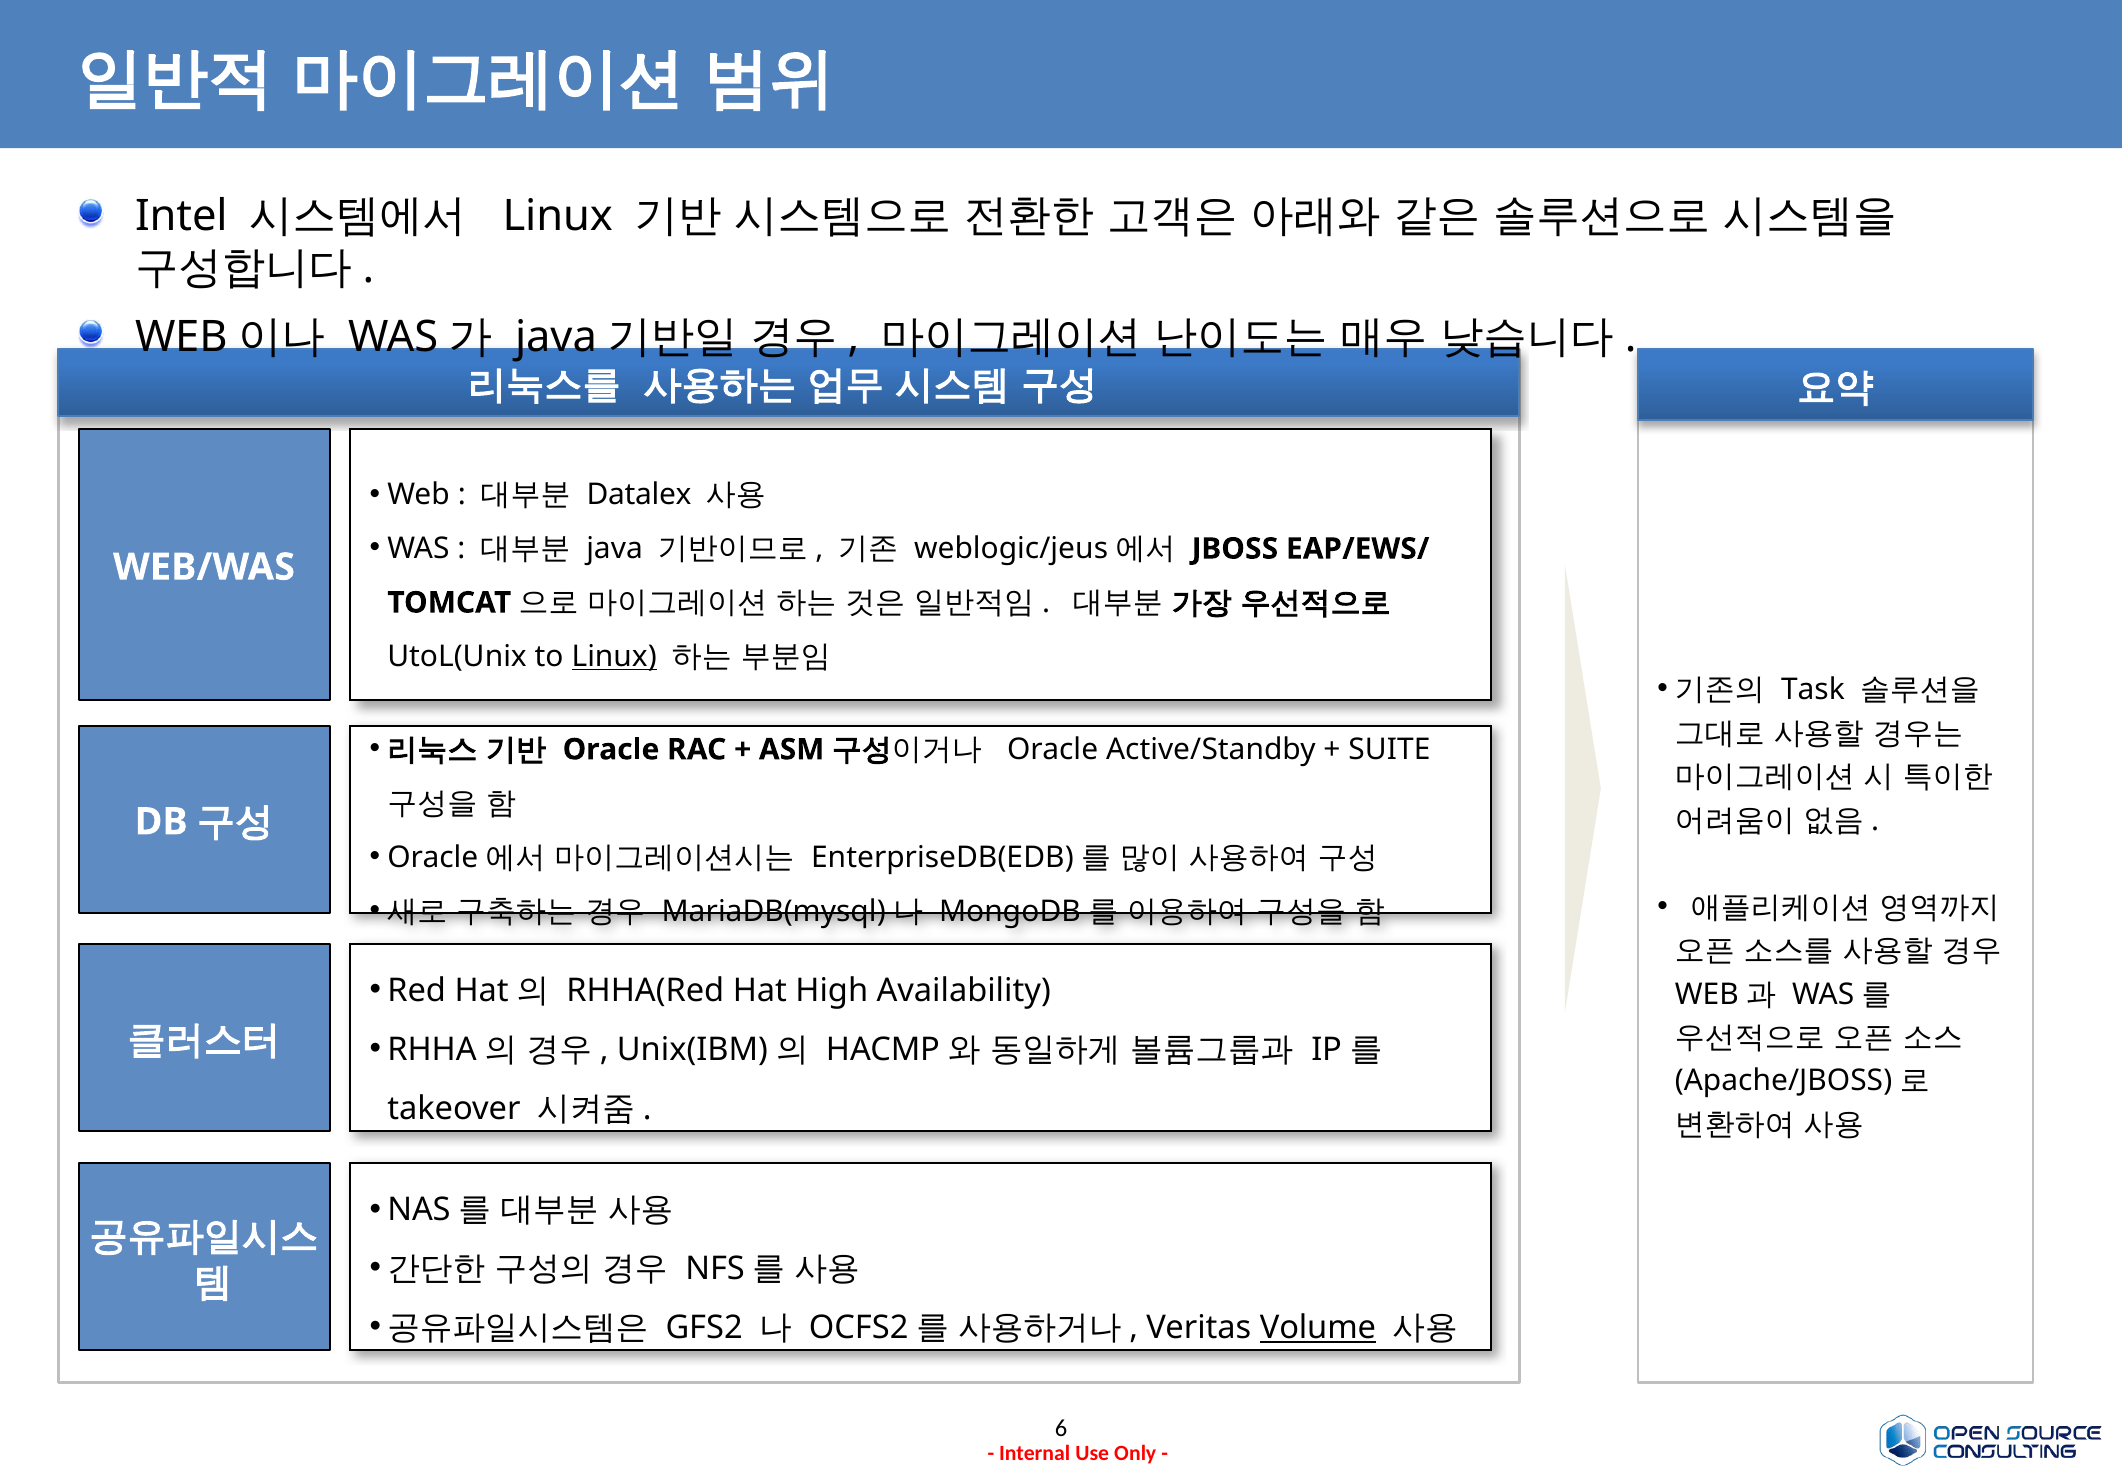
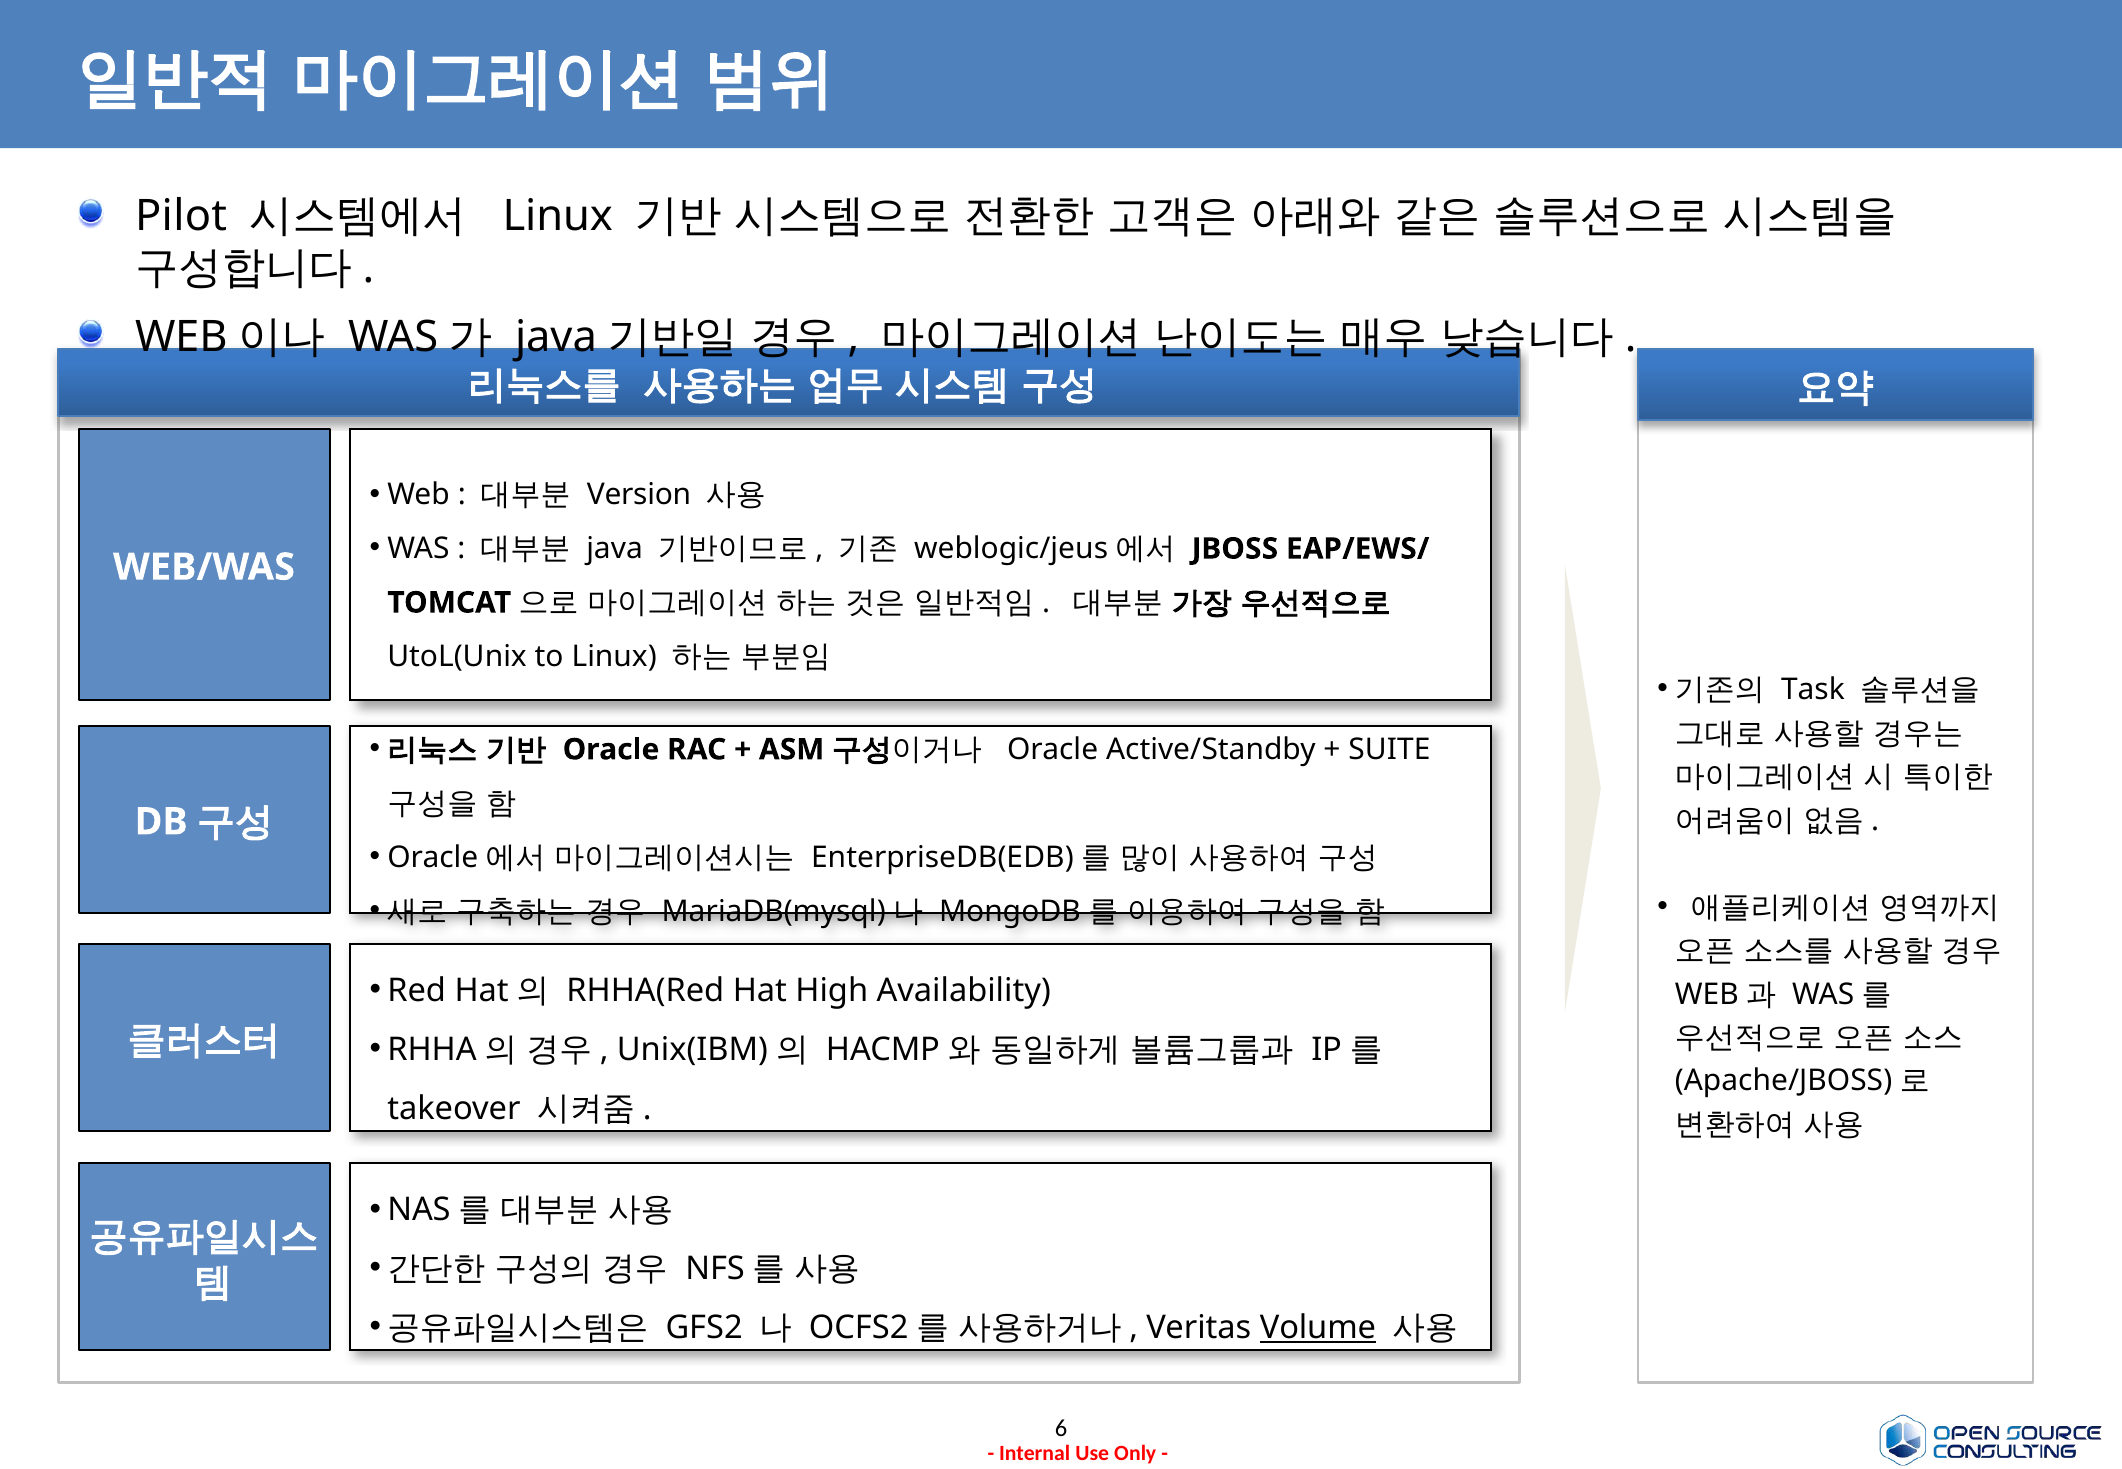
Intel: Intel -> Pilot
Datalex: Datalex -> Version
Linux at (614, 657) underline: present -> none
